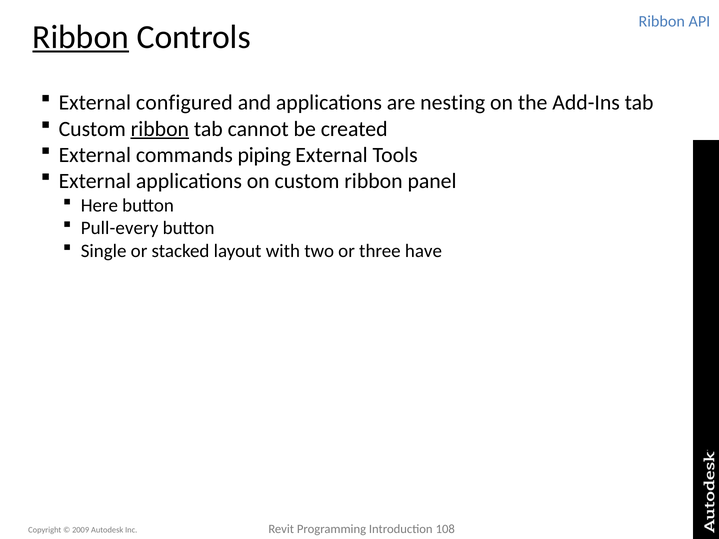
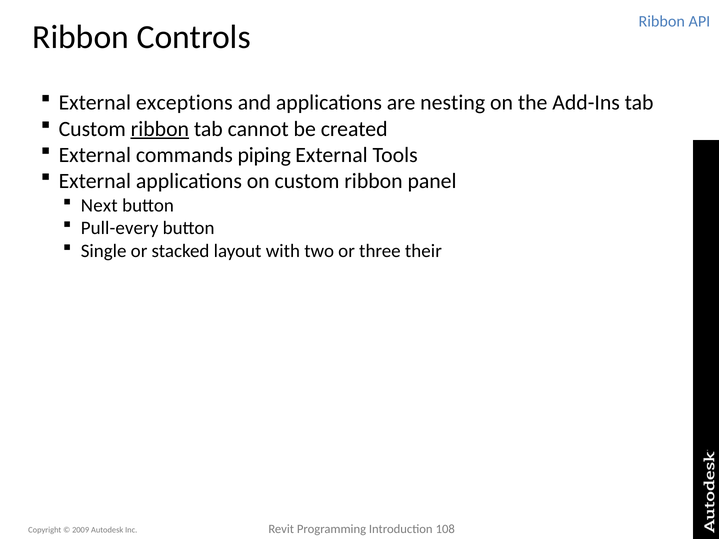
Ribbon at (81, 37) underline: present -> none
configured: configured -> exceptions
Here: Here -> Next
have: have -> their
